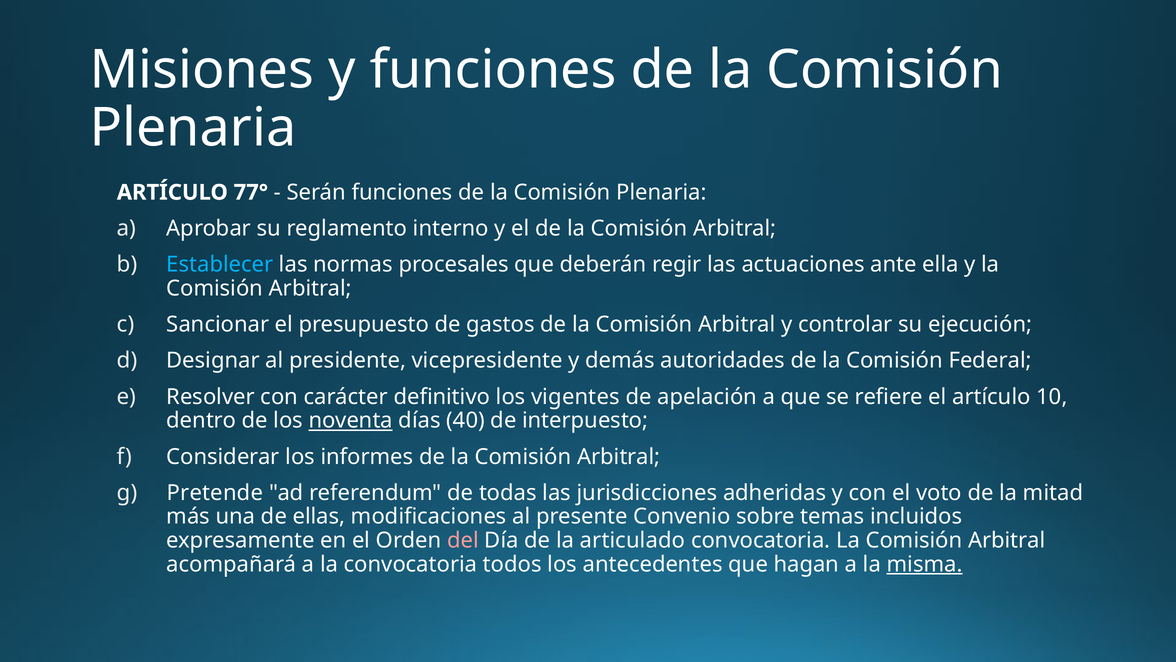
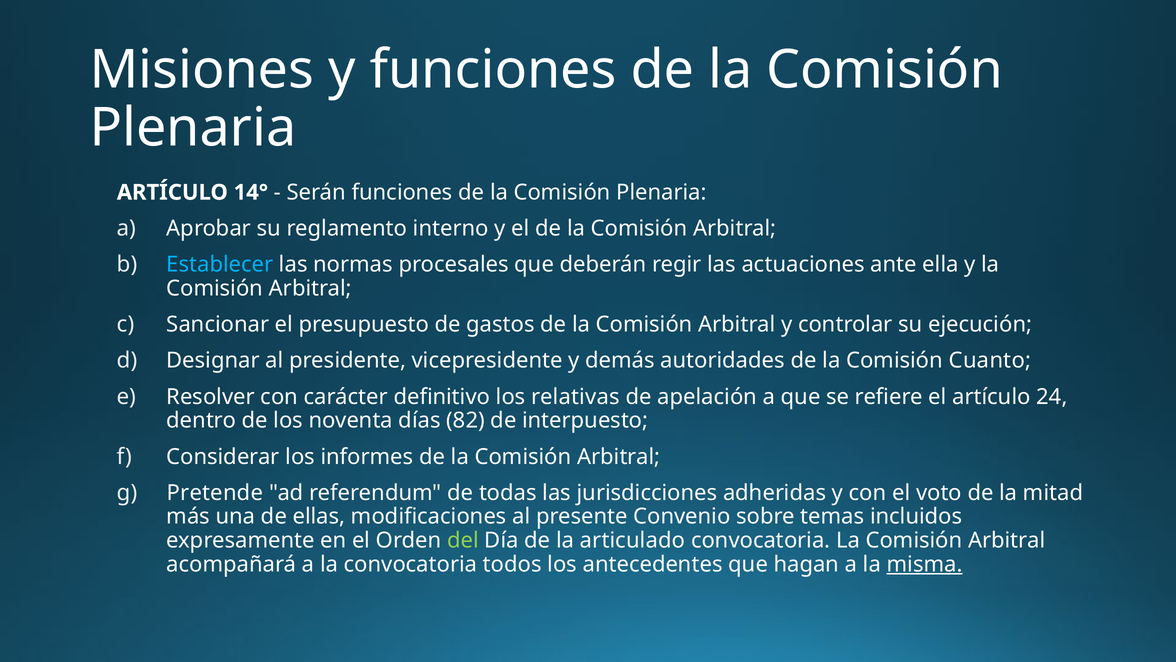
77°: 77° -> 14°
Federal: Federal -> Cuanto
vigentes: vigentes -> relativas
10: 10 -> 24
noventa underline: present -> none
40: 40 -> 82
del colour: pink -> light green
